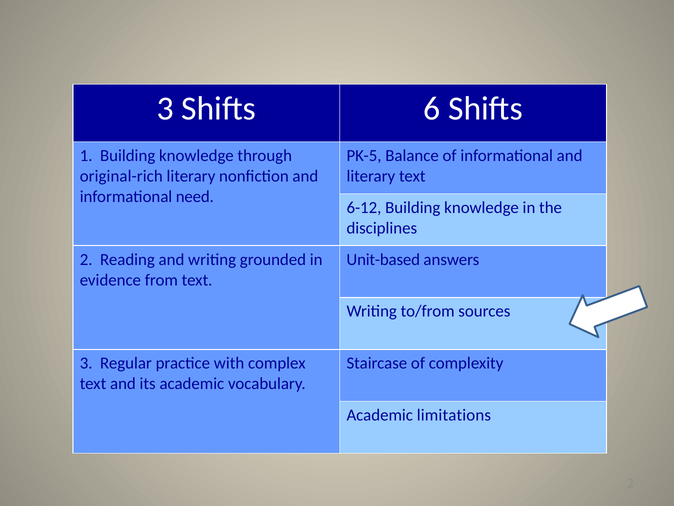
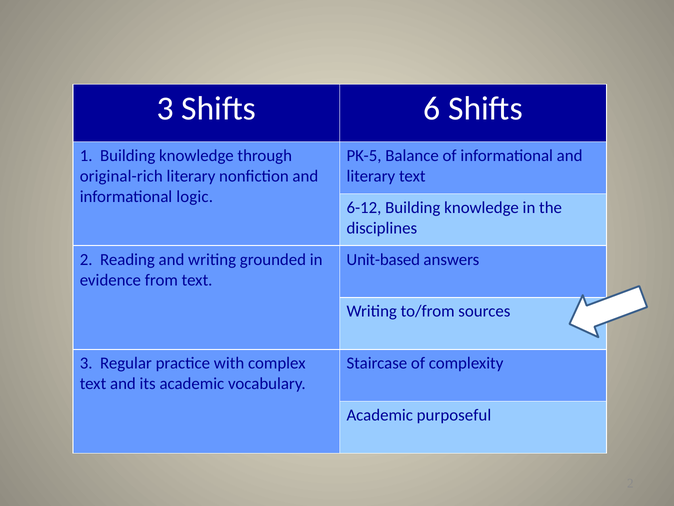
need: need -> logic
limitations: limitations -> purposeful
